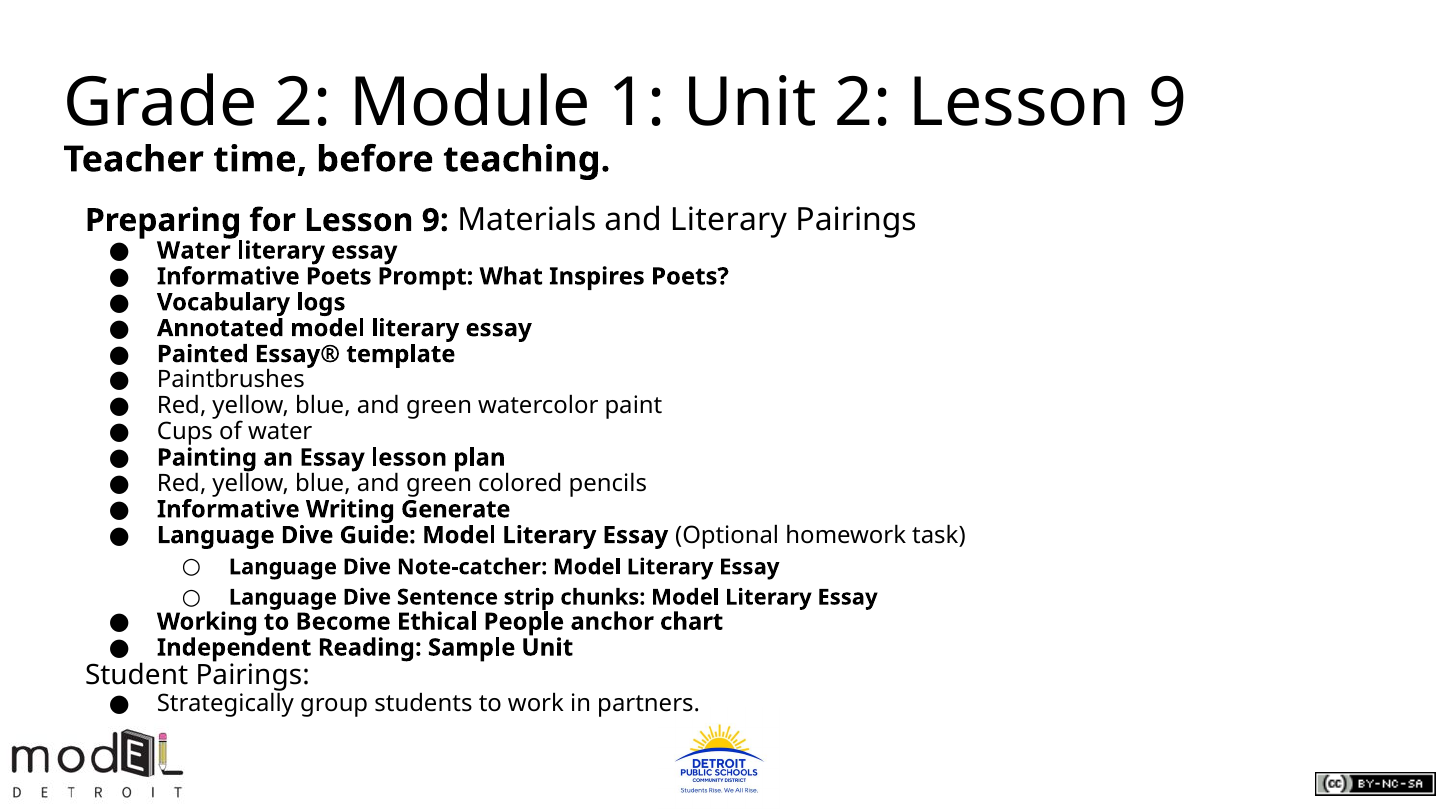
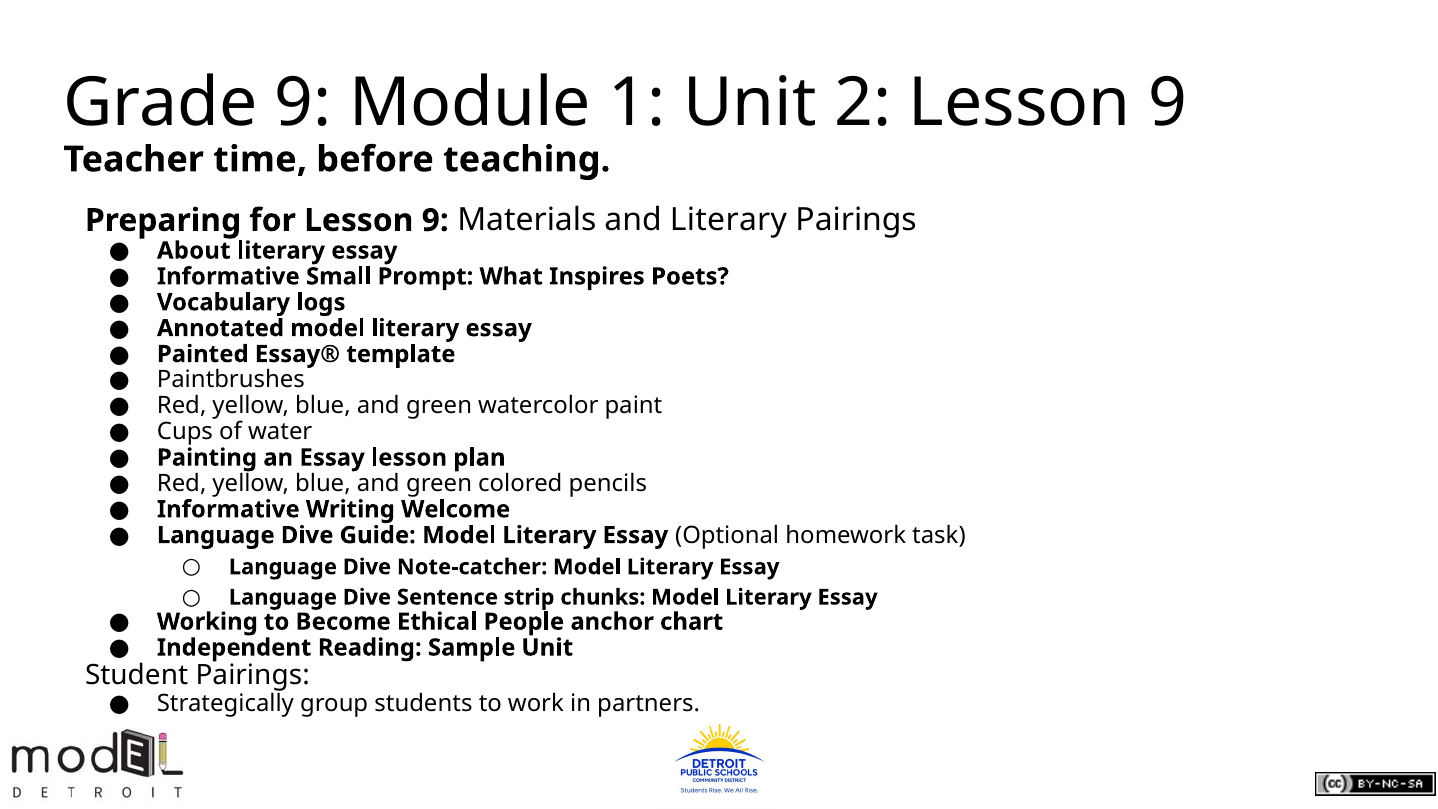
Grade 2: 2 -> 9
Water at (194, 251): Water -> About
Informative Poets: Poets -> Small
Generate: Generate -> Welcome
